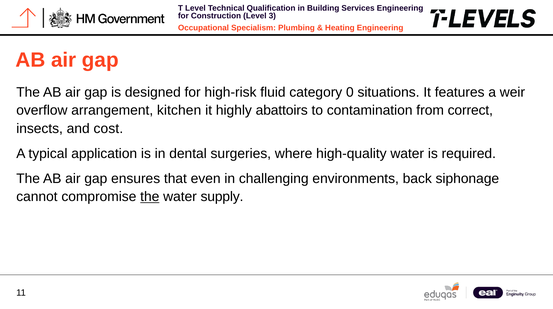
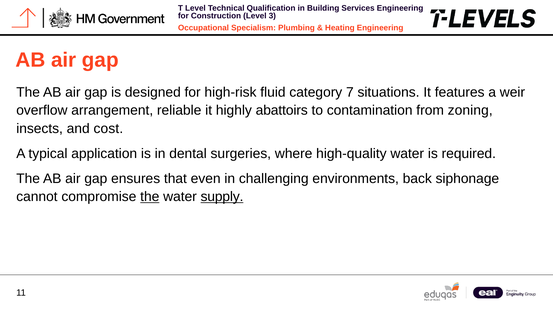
0: 0 -> 7
kitchen: kitchen -> reliable
correct: correct -> zoning
supply underline: none -> present
